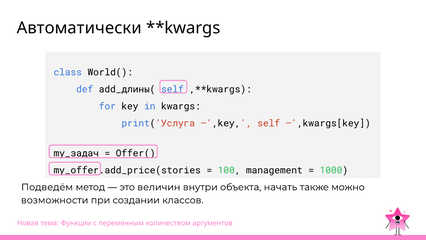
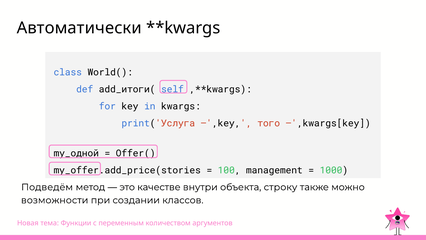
add_длины(: add_длины( -> add_итоги(
–',key self: self -> того
my_задач: my_задач -> my_одной
величин: величин -> качестве
начать: начать -> строку
